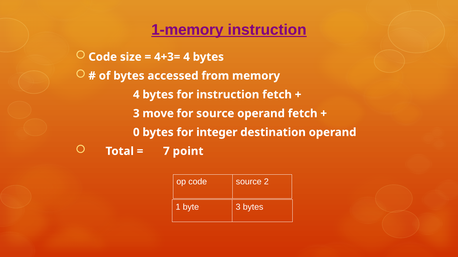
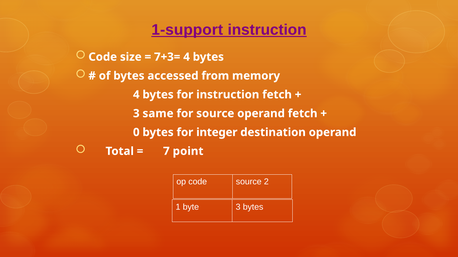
1-memory: 1-memory -> 1-support
4+3=: 4+3= -> 7+3=
move: move -> same
